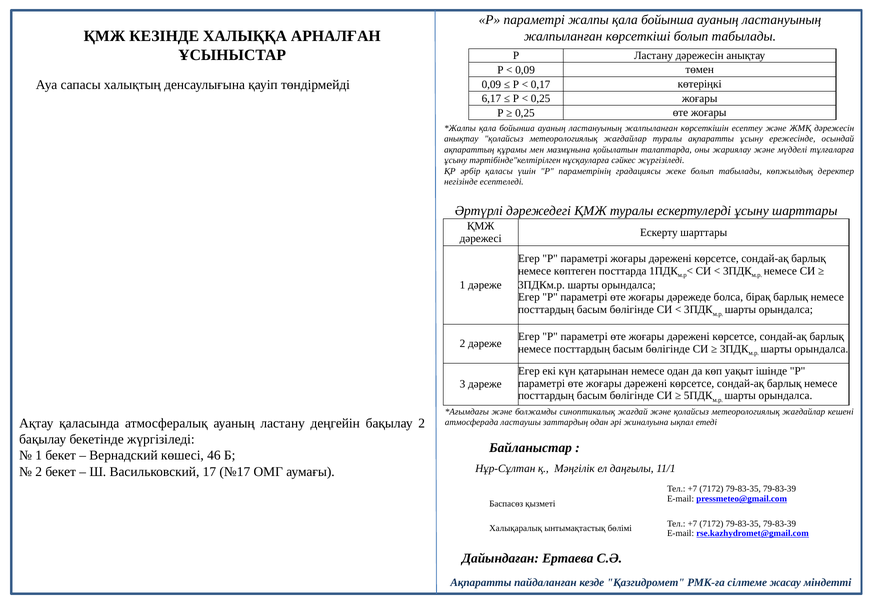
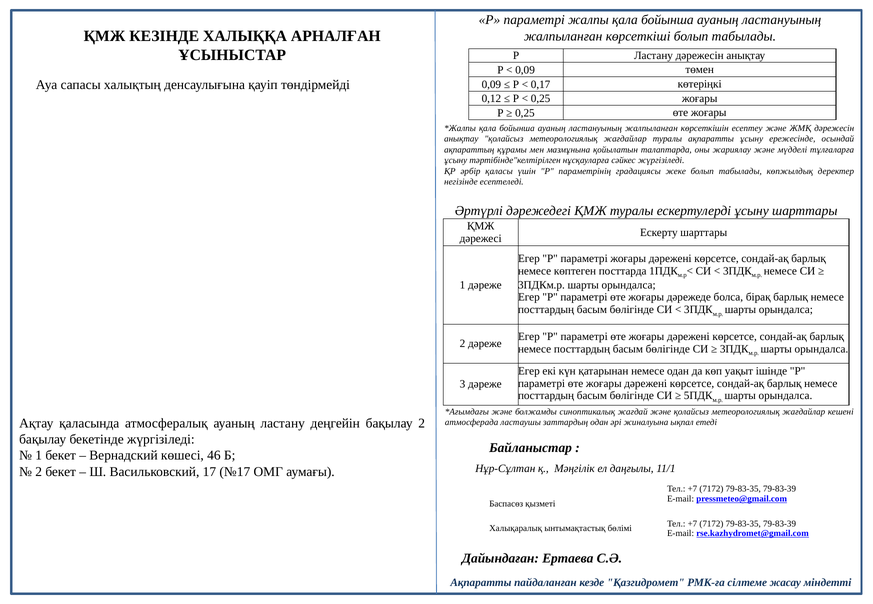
6,17: 6,17 -> 0,12
